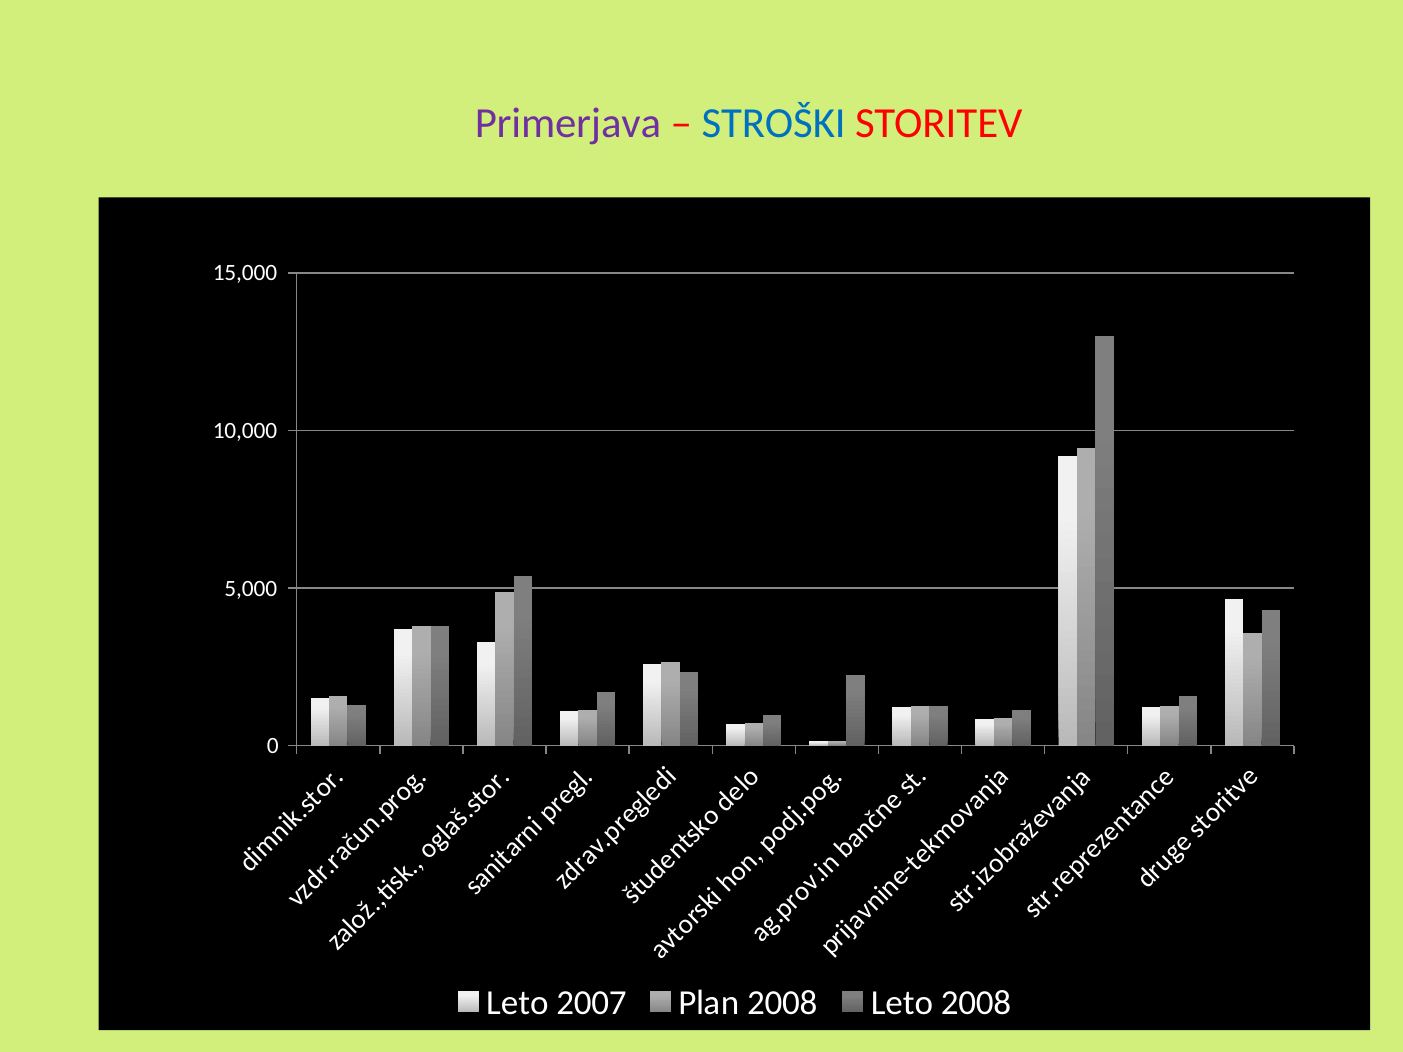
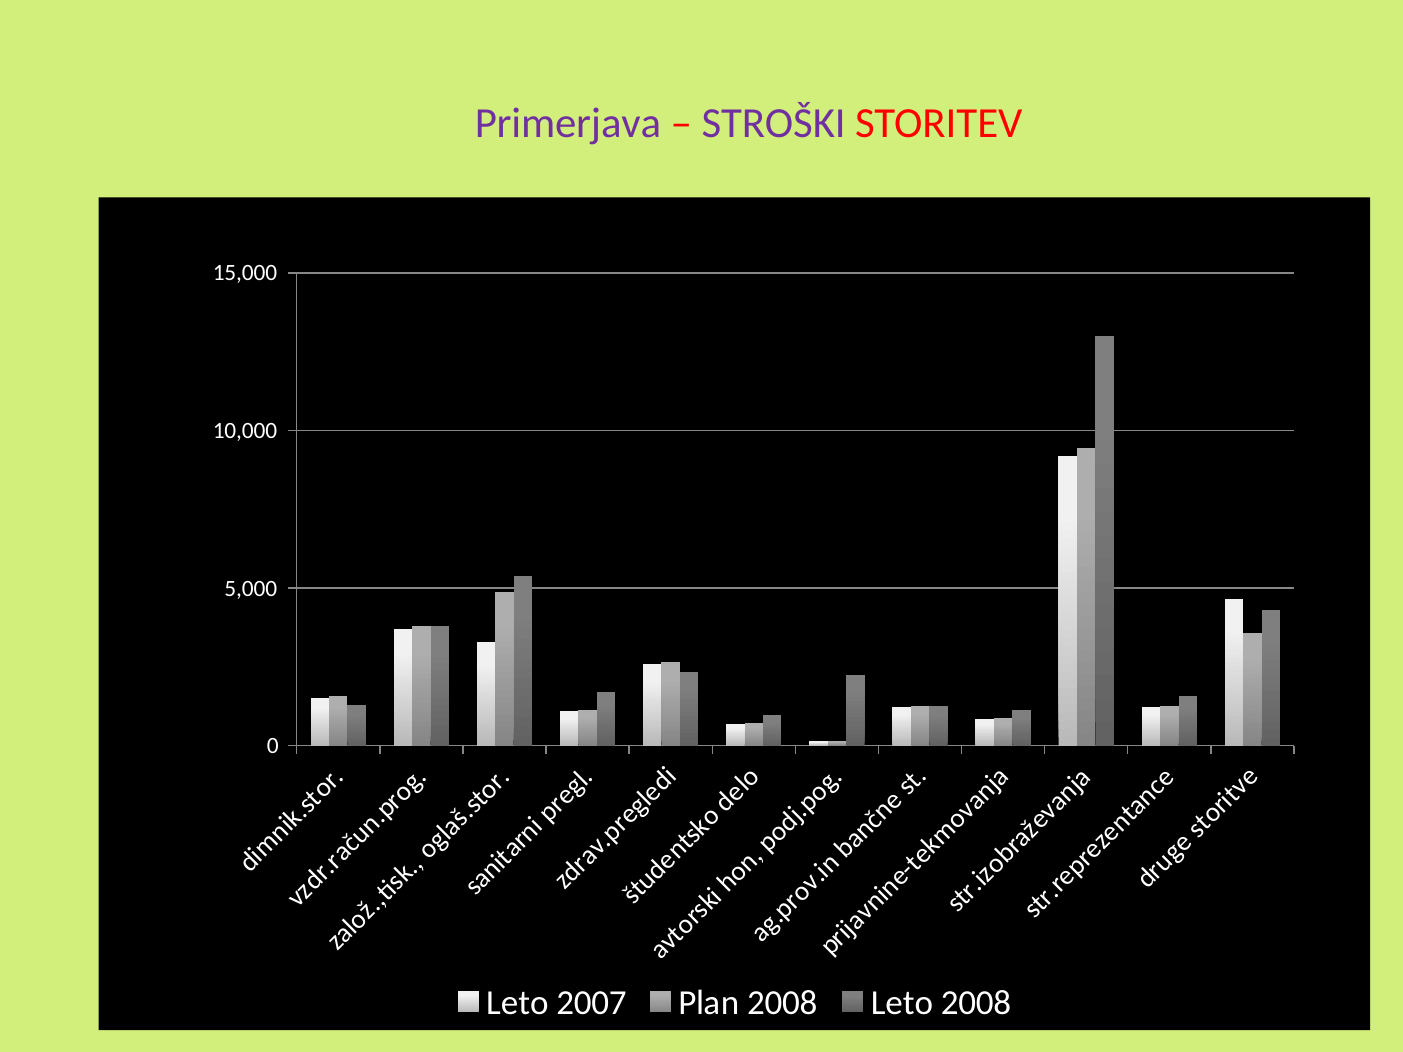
STROŠKI colour: blue -> purple
